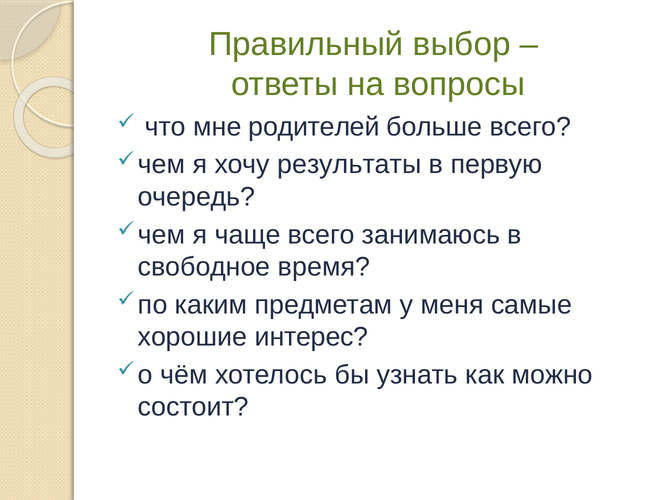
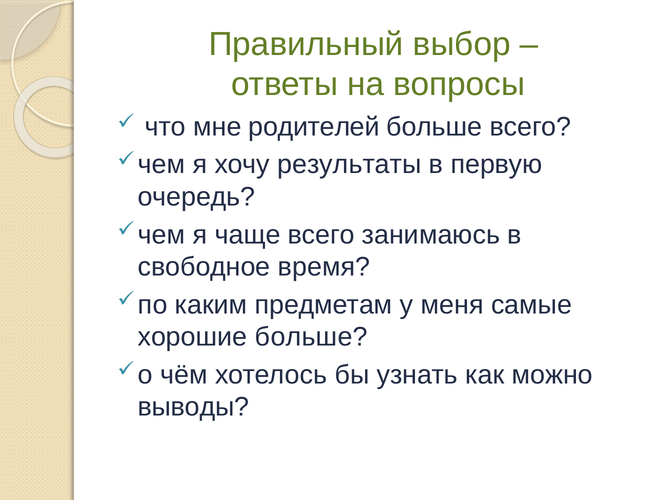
хорошие интерес: интерес -> больше
состоит: состоит -> выводы
